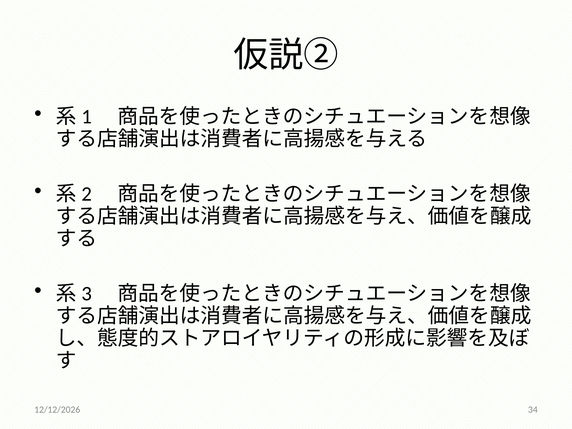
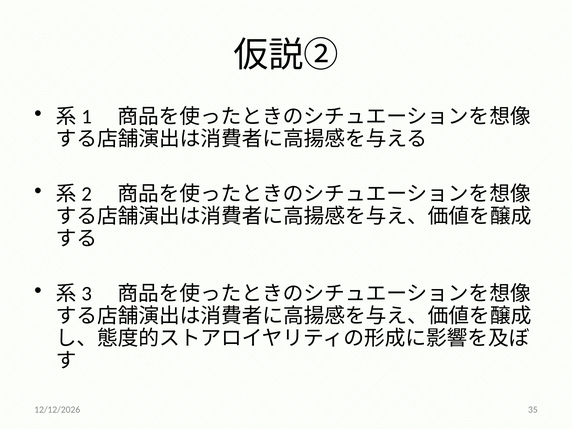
34: 34 -> 35
